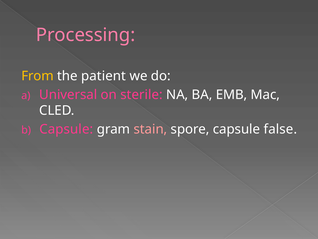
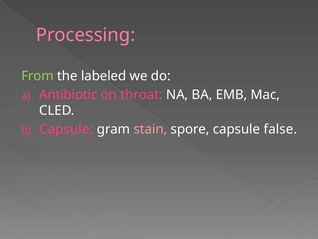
From colour: yellow -> light green
patient: patient -> labeled
Universal: Universal -> Antibiotic
sterile: sterile -> throat
